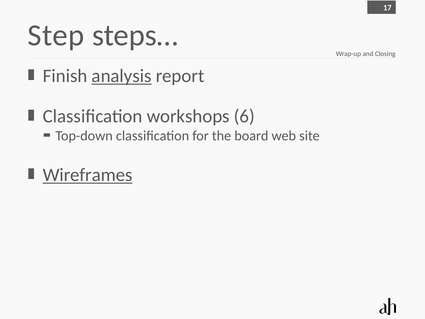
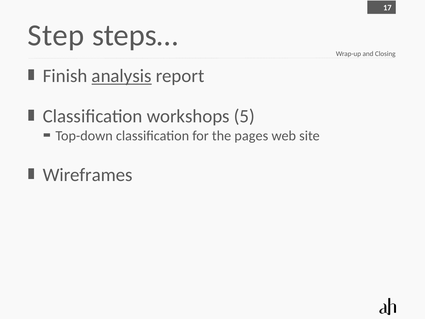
6: 6 -> 5
board: board -> pages
Wireframes underline: present -> none
